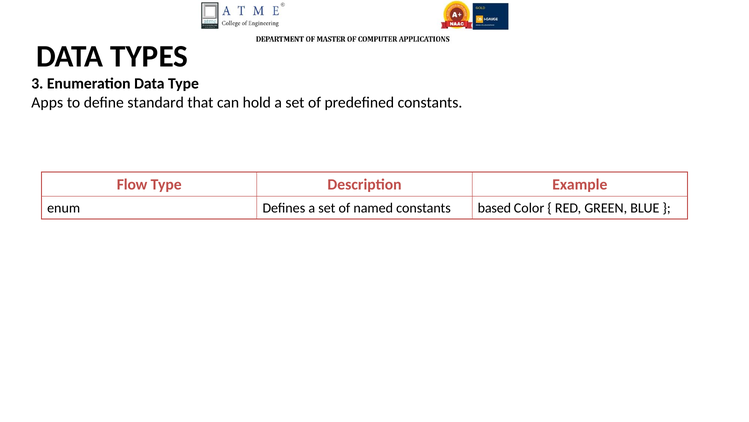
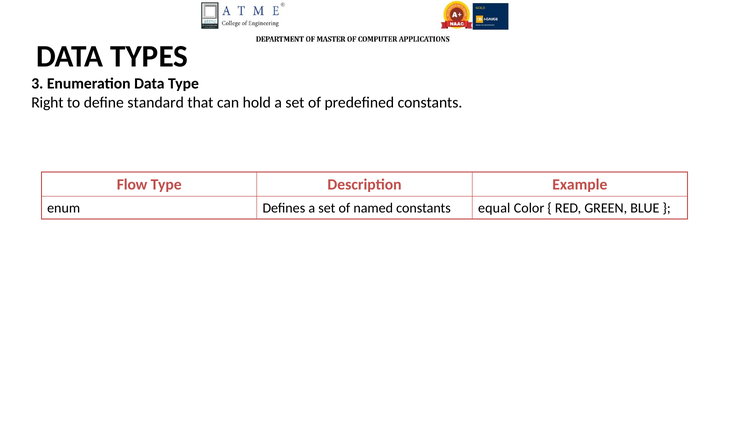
Apps: Apps -> Right
based: based -> equal
